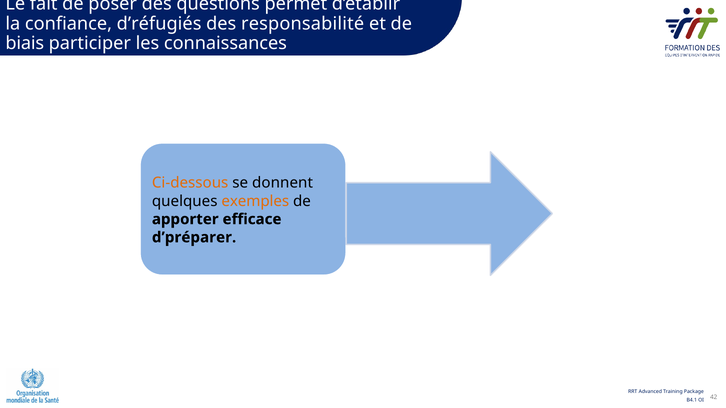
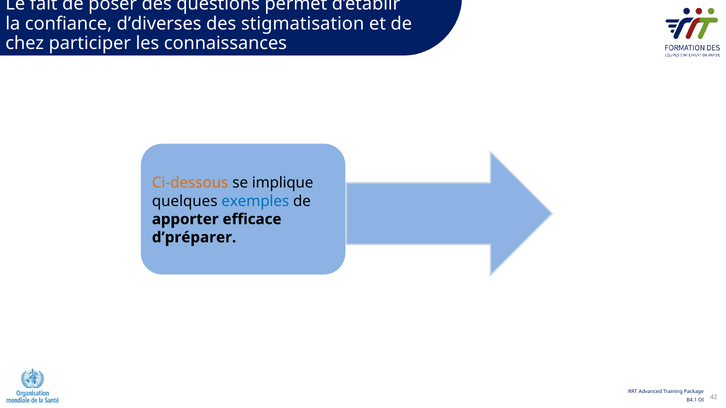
d’réfugiés: d’réfugiés -> d’diverses
responsabilité: responsabilité -> stigmatisation
biais: biais -> chez
donnent: donnent -> implique
exemples colour: orange -> blue
